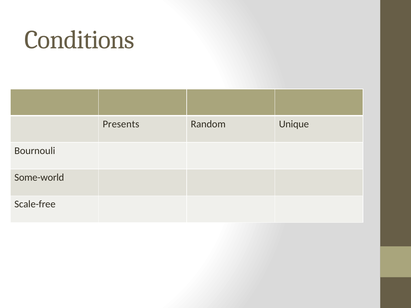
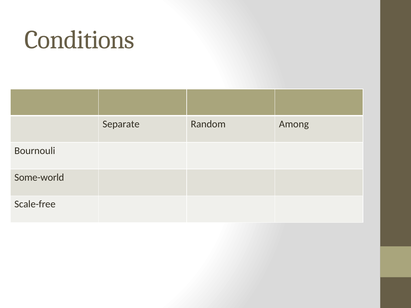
Presents: Presents -> Separate
Unique: Unique -> Among
